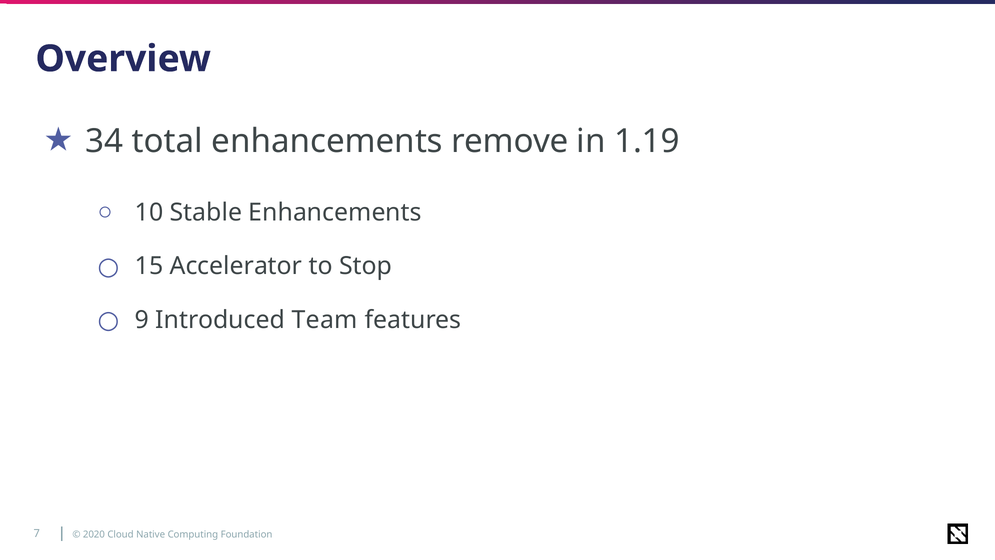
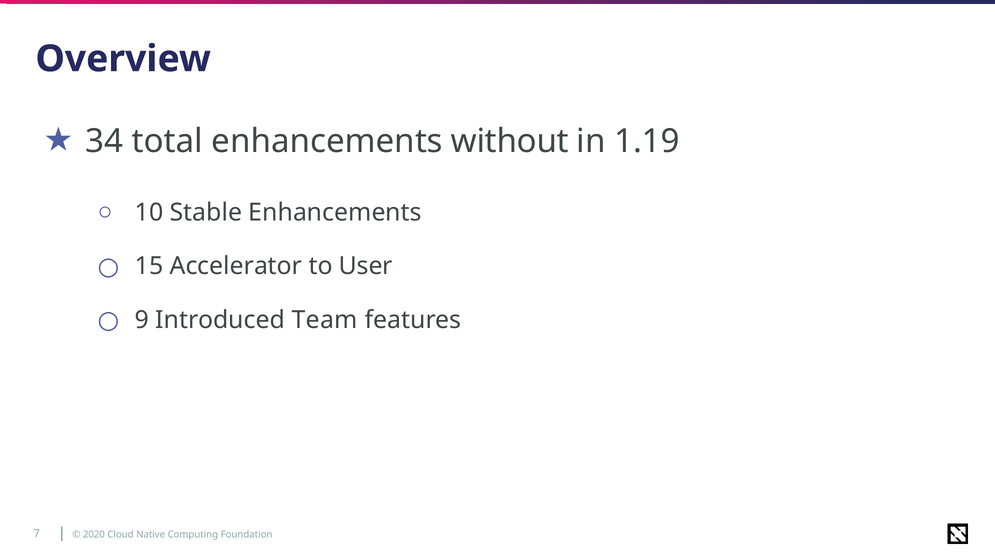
remove: remove -> without
Stop: Stop -> User
